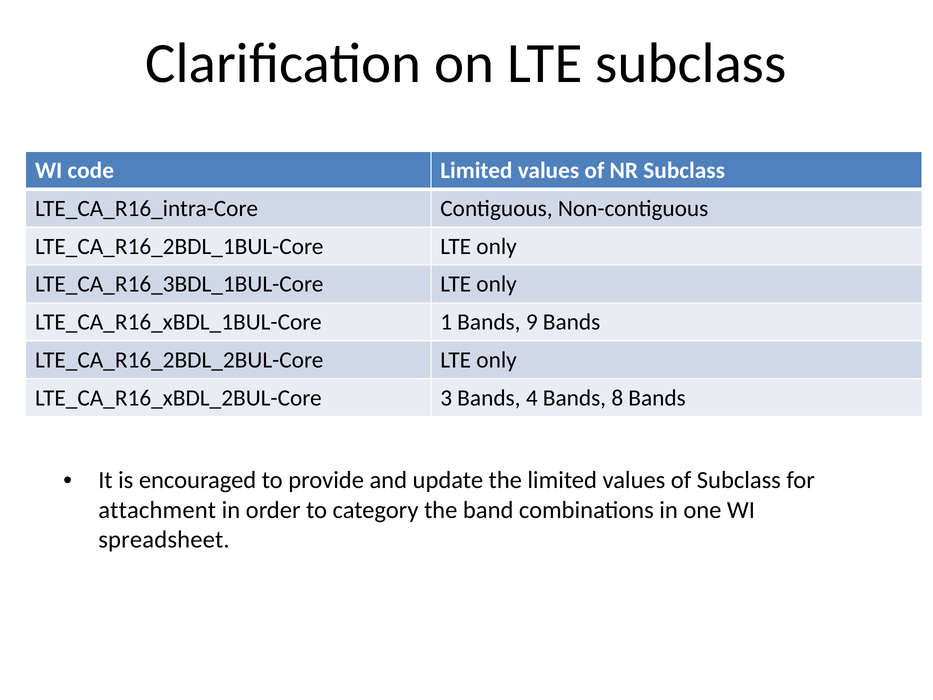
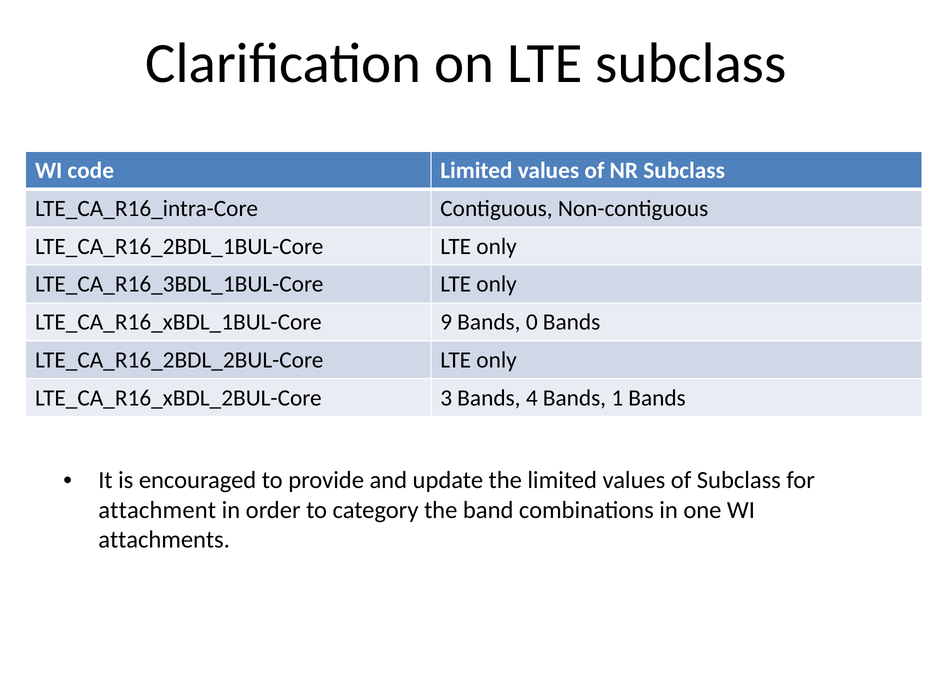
1: 1 -> 9
9: 9 -> 0
8: 8 -> 1
spreadsheet: spreadsheet -> attachments
